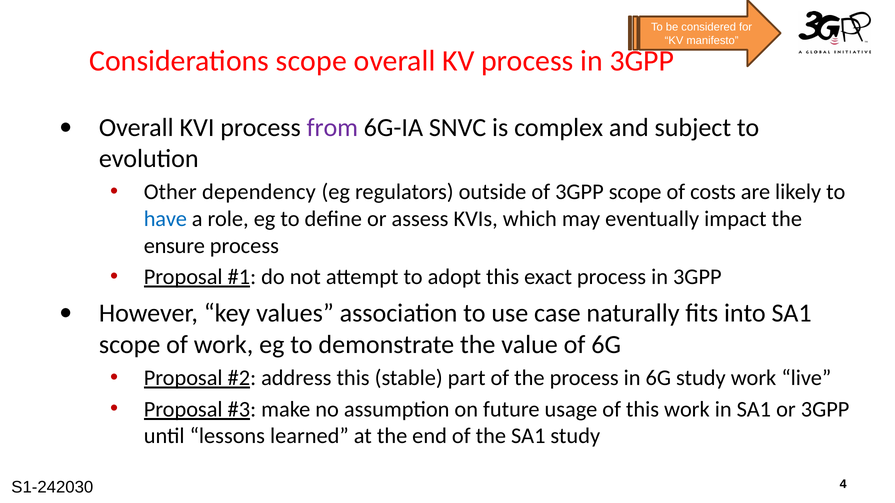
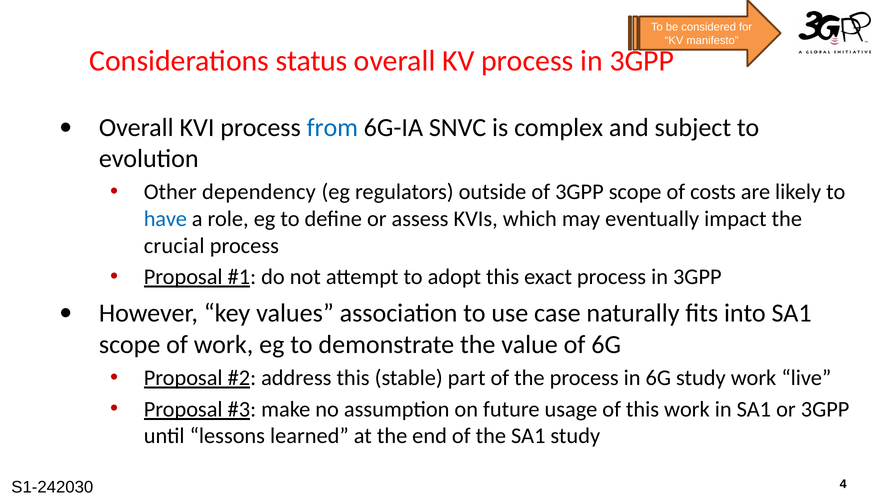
Considerations scope: scope -> status
from colour: purple -> blue
ensure: ensure -> crucial
